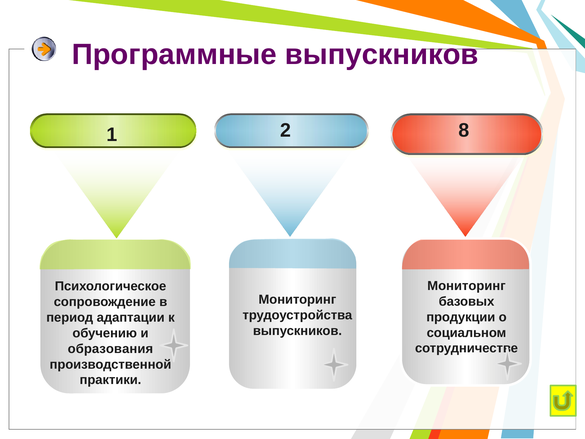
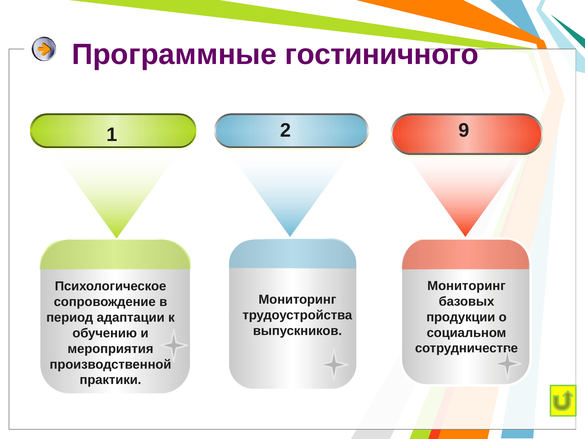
Программные выпускников: выпускников -> гостиничного
8: 8 -> 9
образования: образования -> мероприятия
